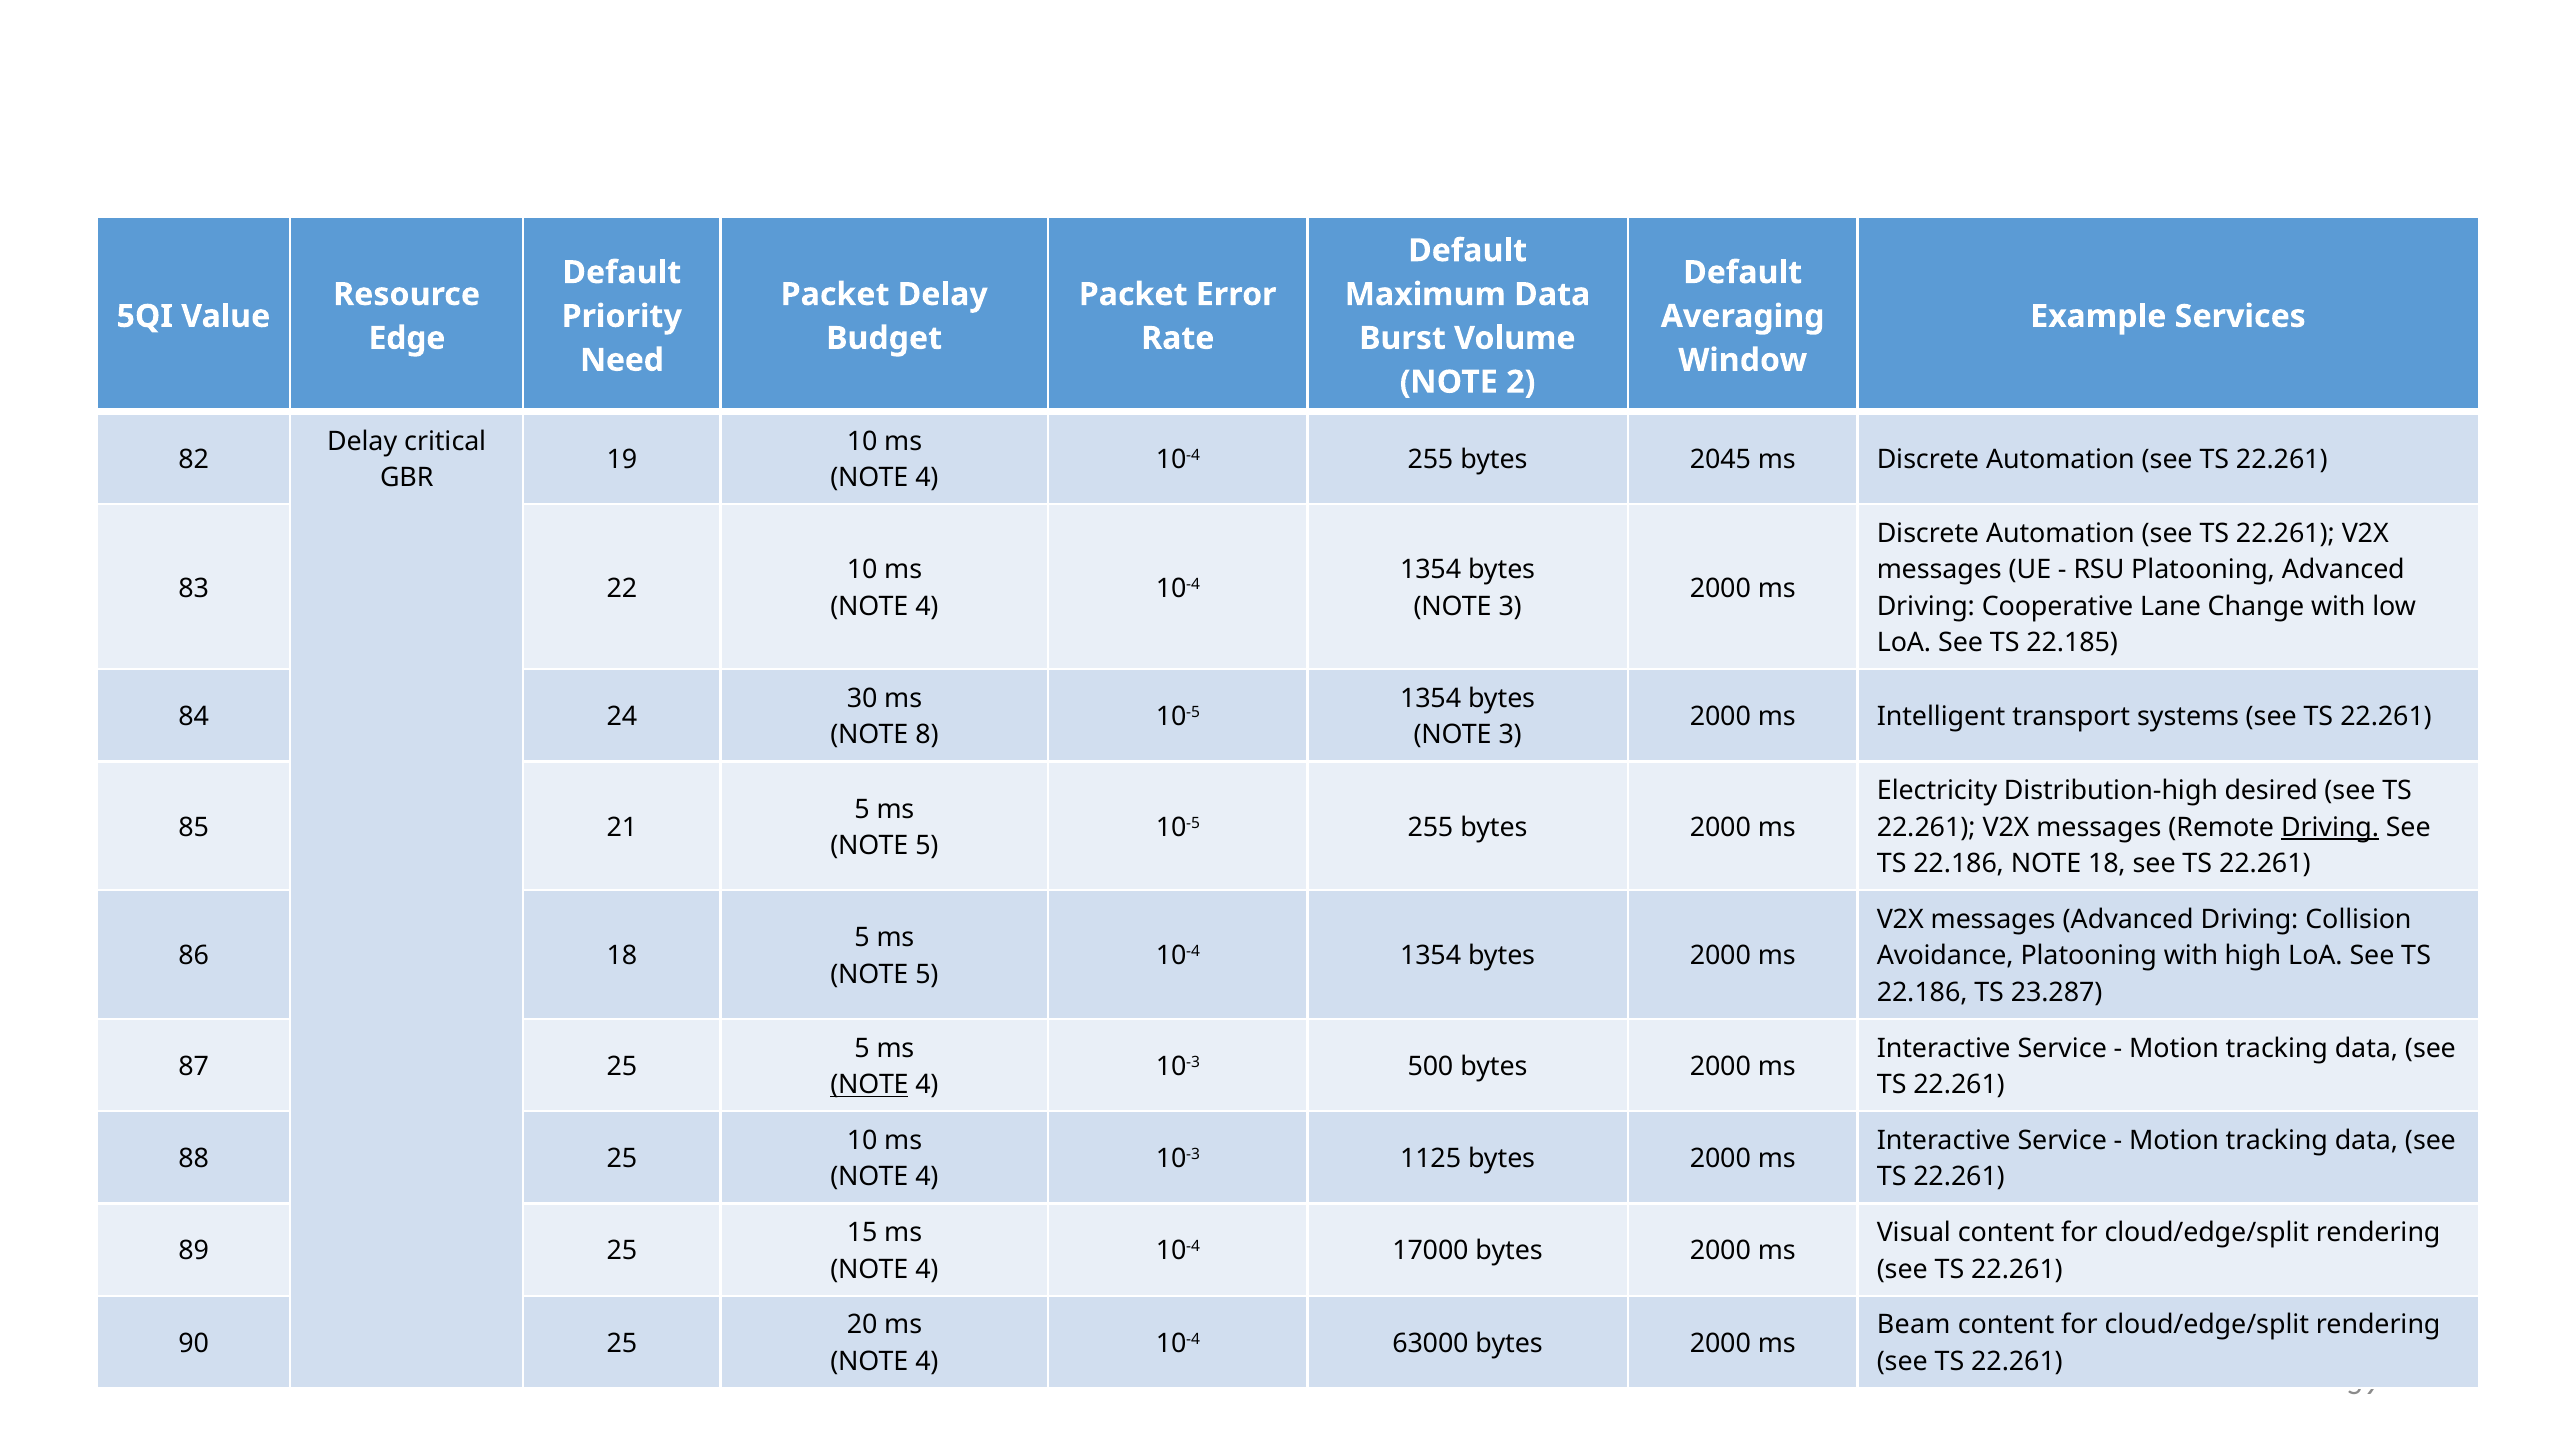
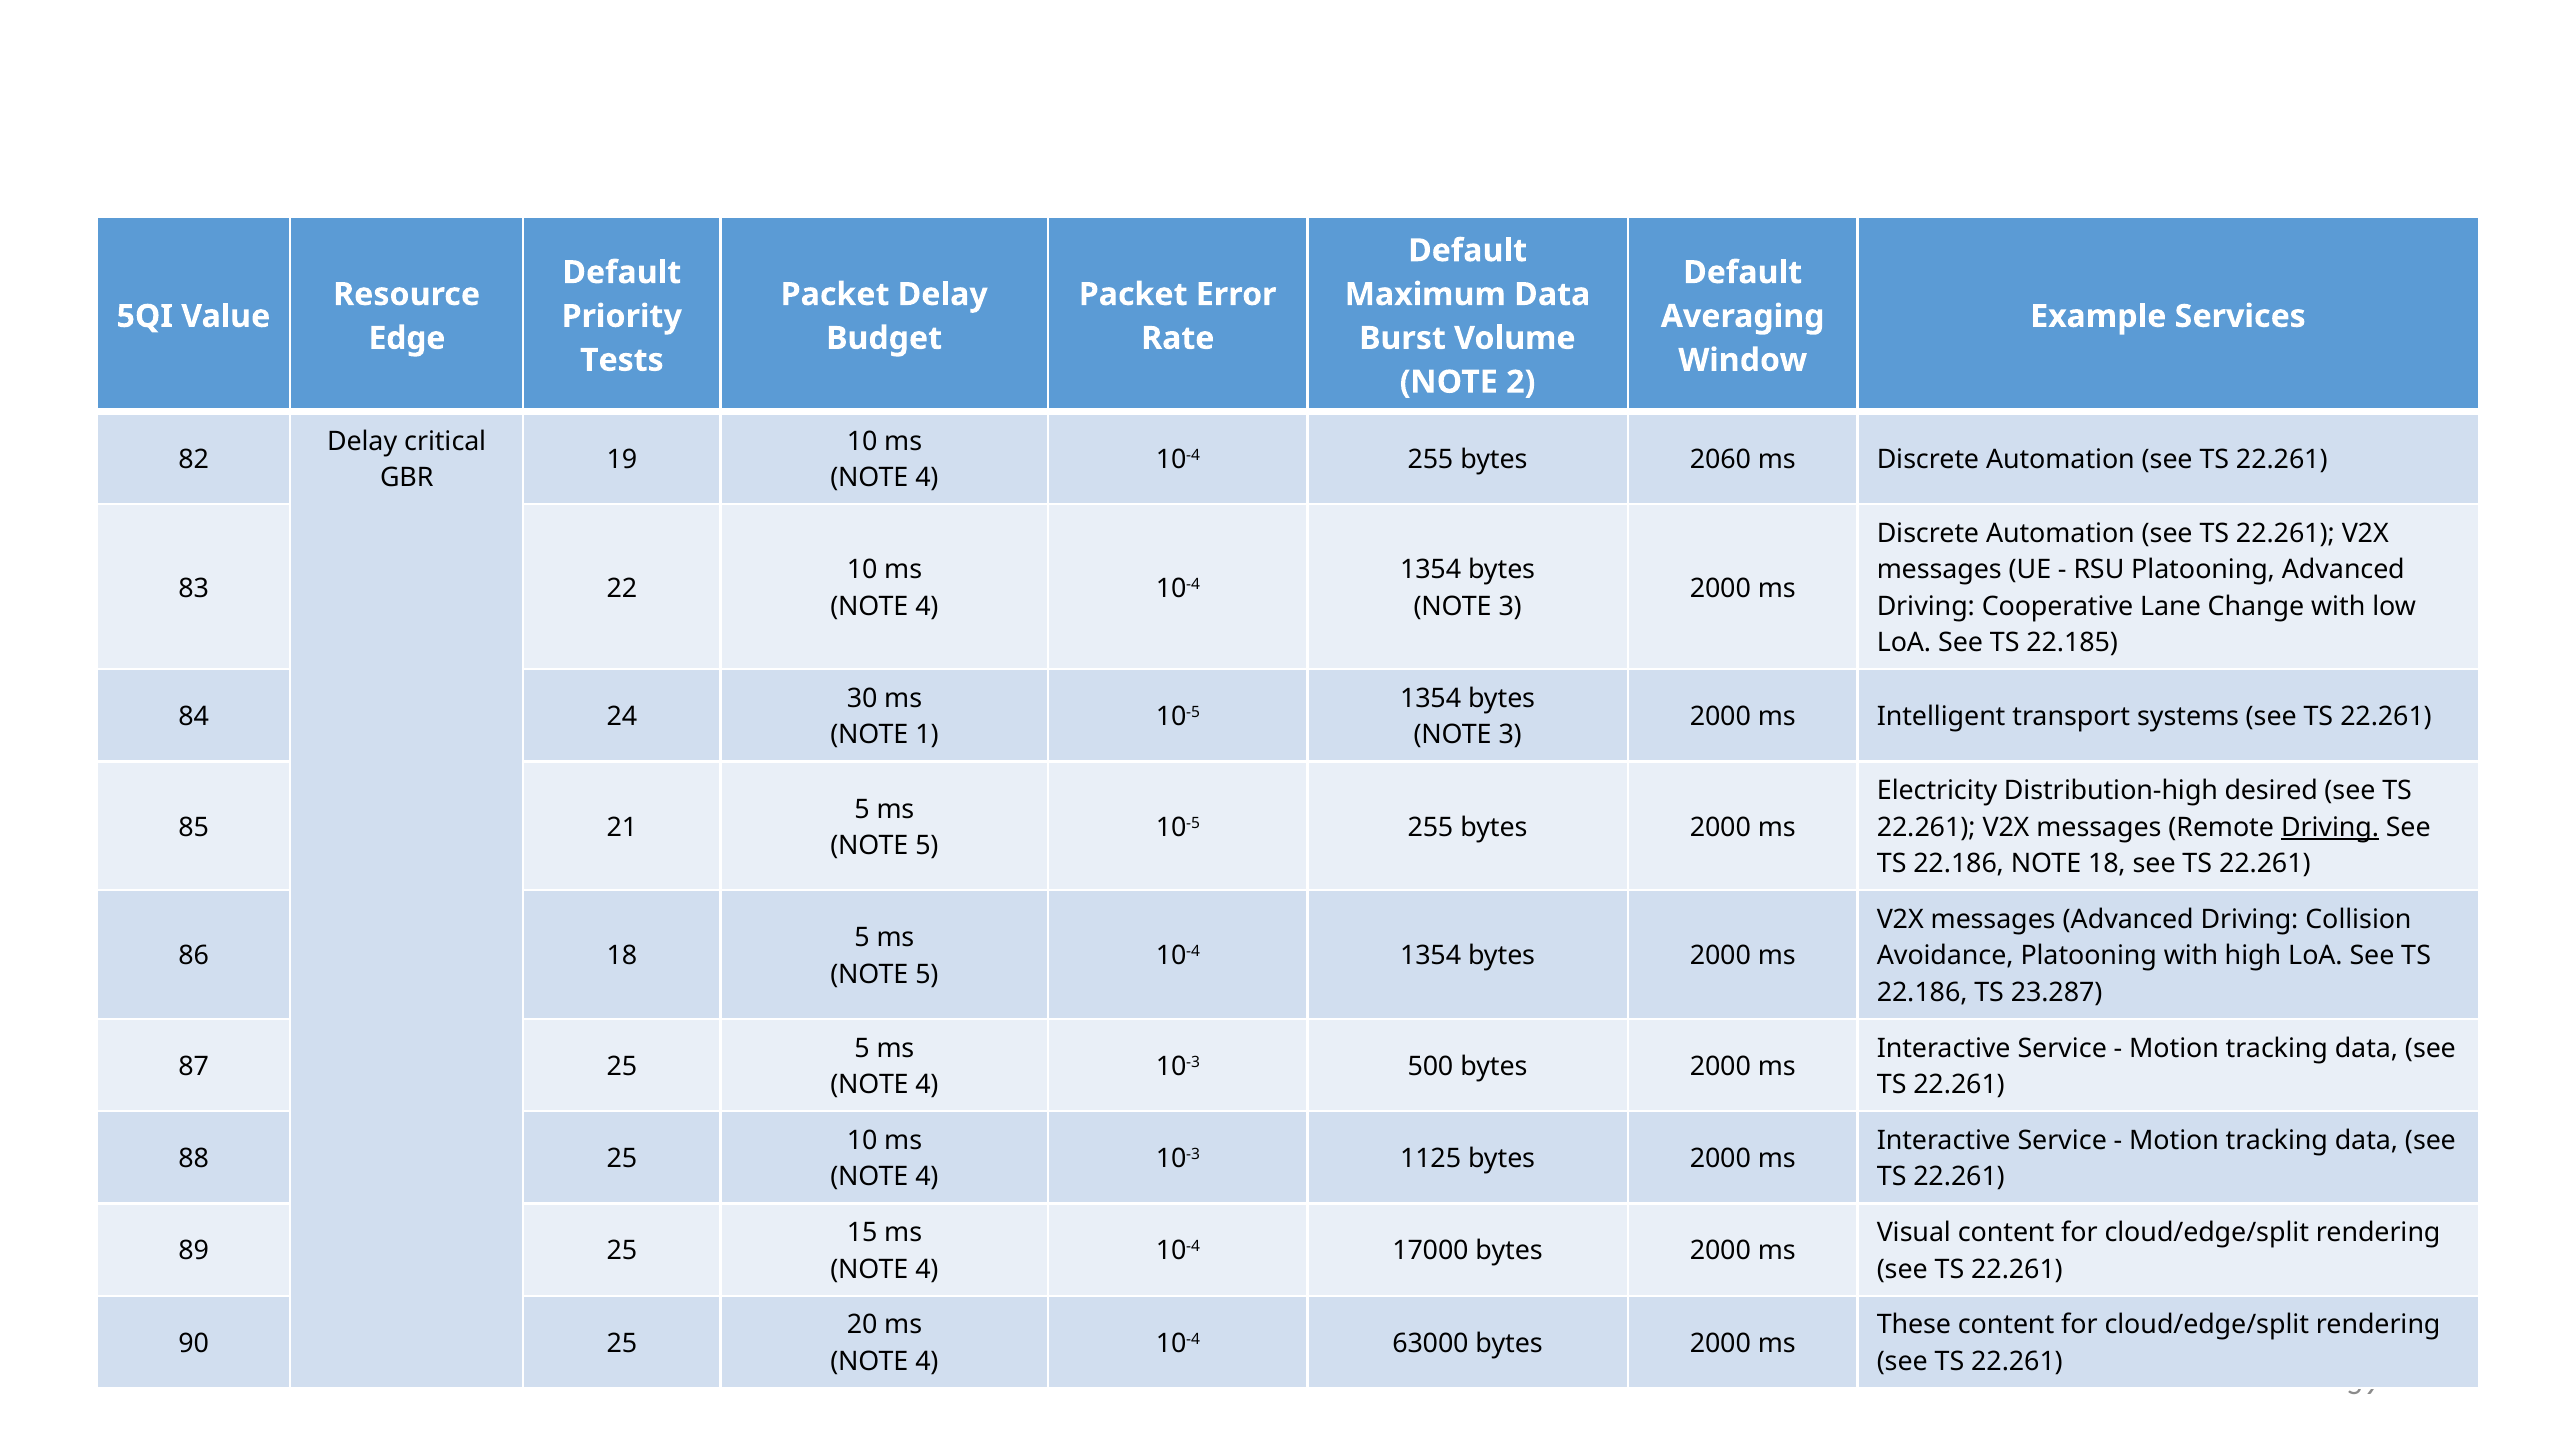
Need: Need -> Tests
2045: 2045 -> 2060
8: 8 -> 1
NOTE at (869, 1085) underline: present -> none
Beam: Beam -> These
